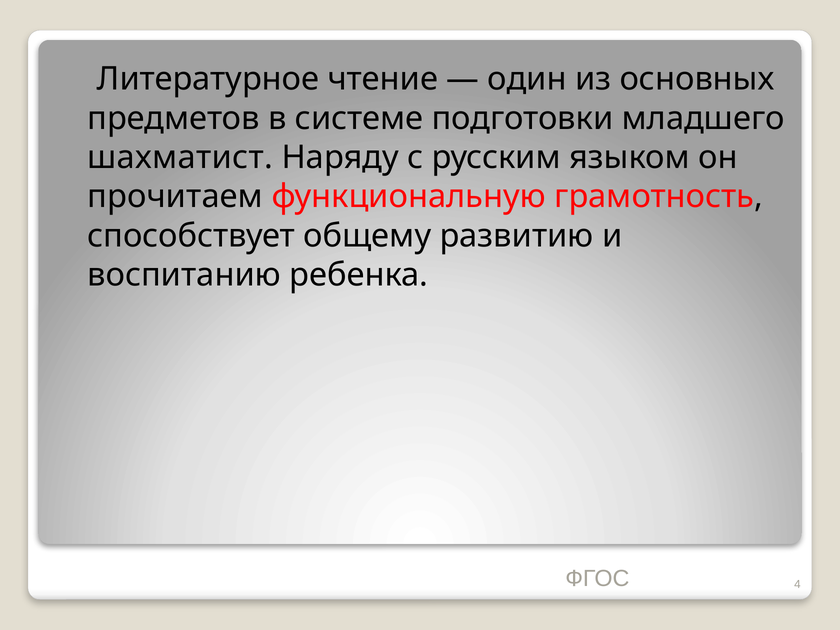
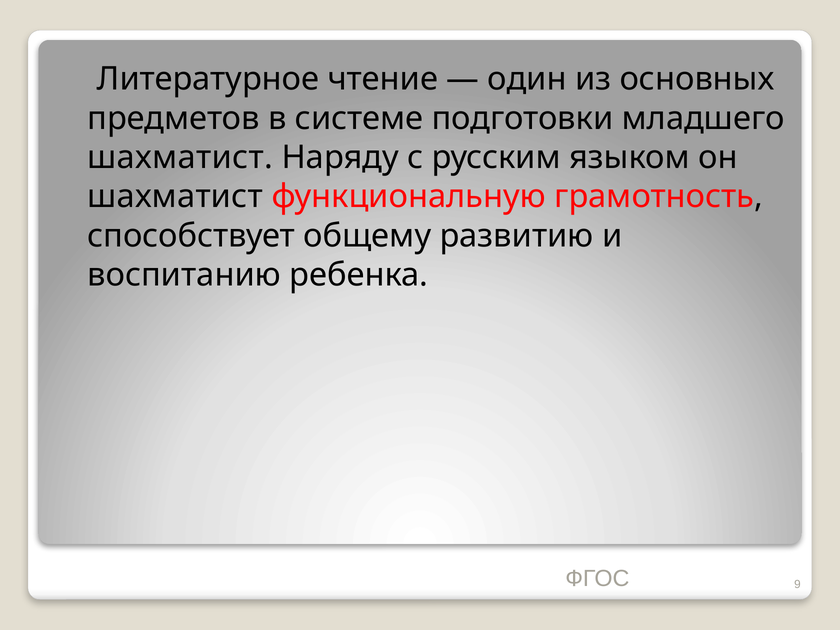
прочитаем at (175, 197): прочитаем -> шахматист
4: 4 -> 9
